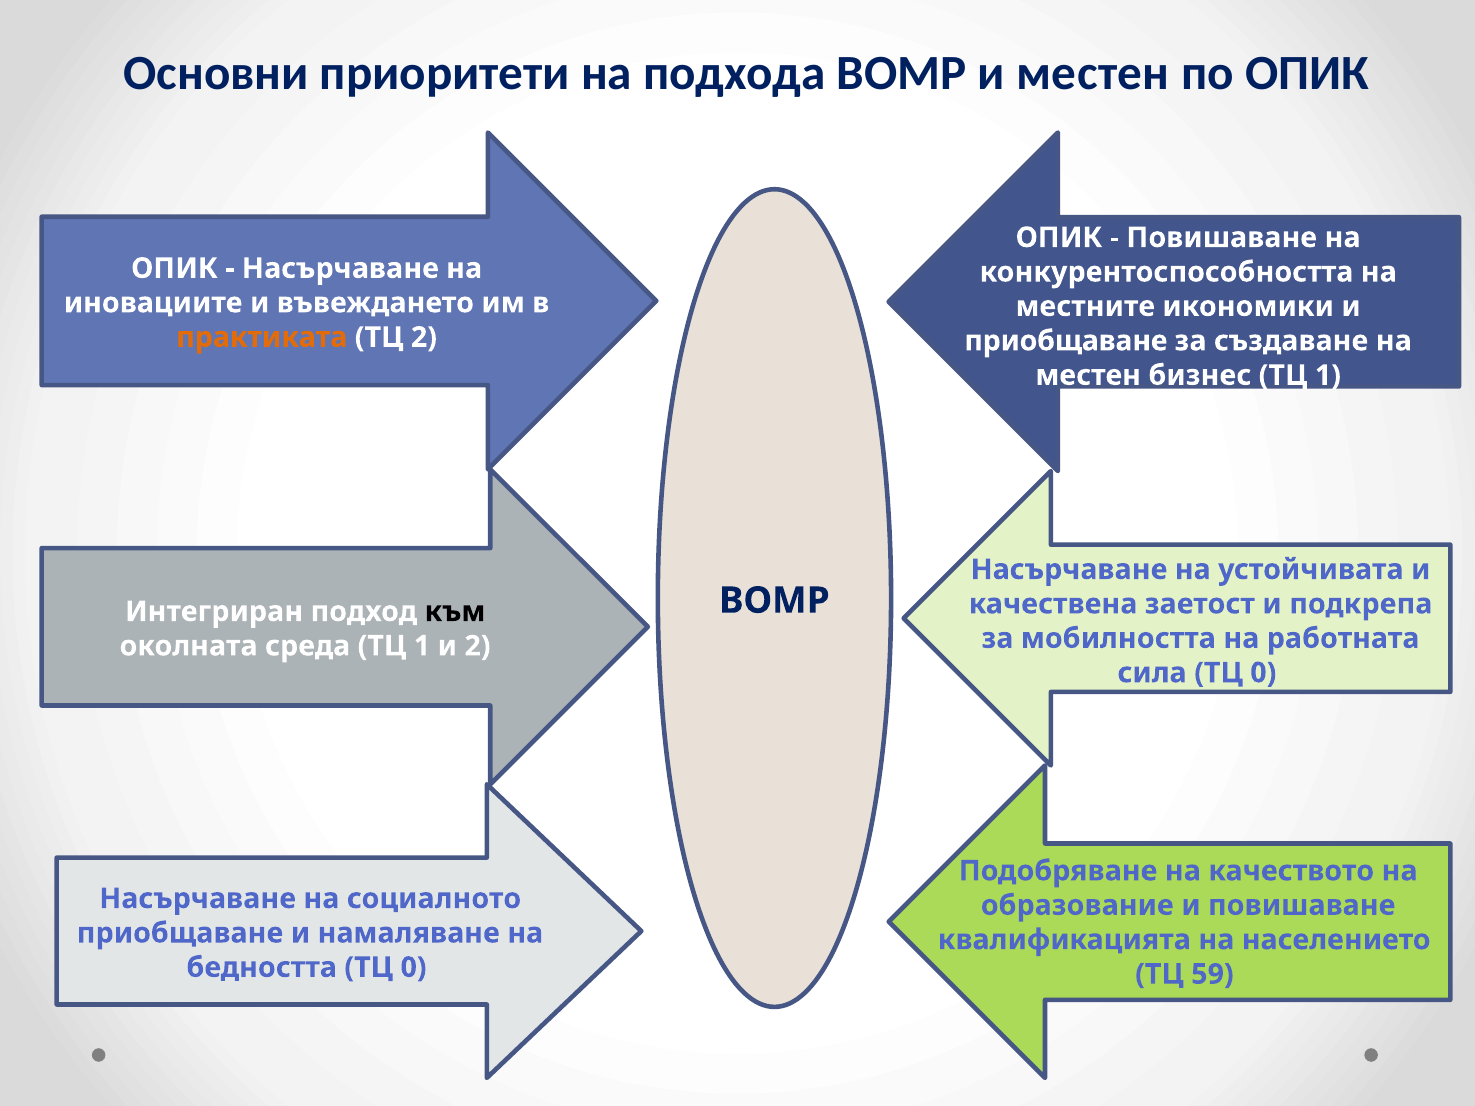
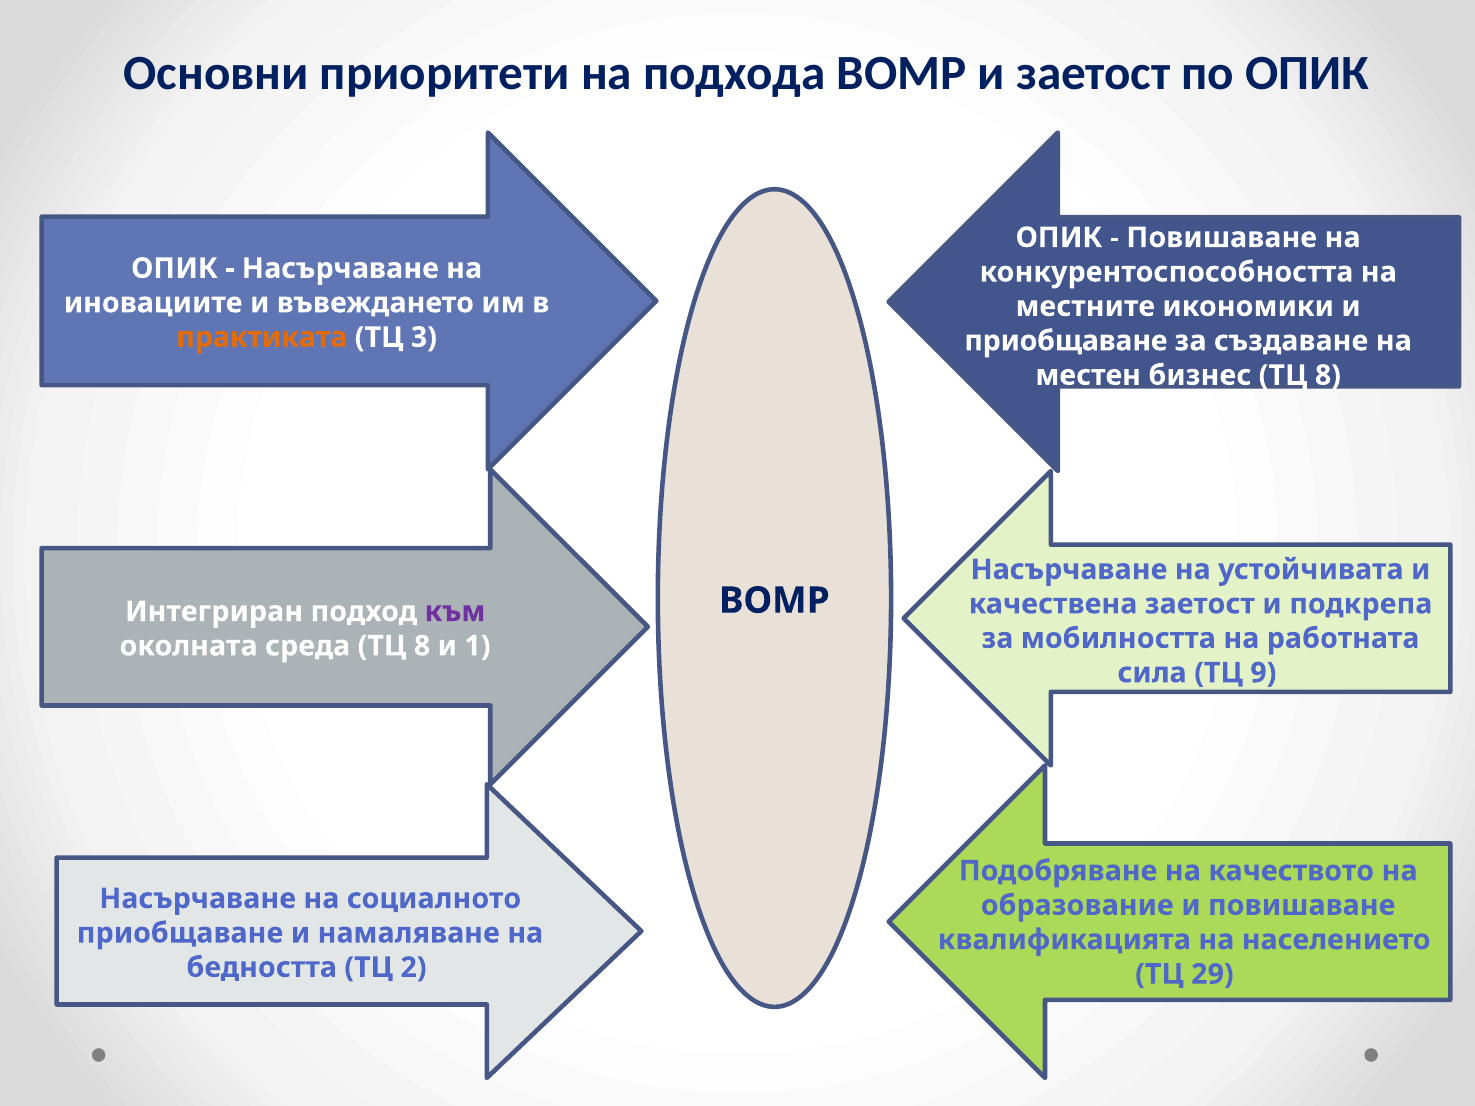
и местен: местен -> заетост
ТЦ 2: 2 -> 3
бизнес ТЦ 1: 1 -> 8
към colour: black -> purple
среда ТЦ 1: 1 -> 8
и 2: 2 -> 1
сила ТЦ 0: 0 -> 9
бедността ТЦ 0: 0 -> 2
59: 59 -> 29
